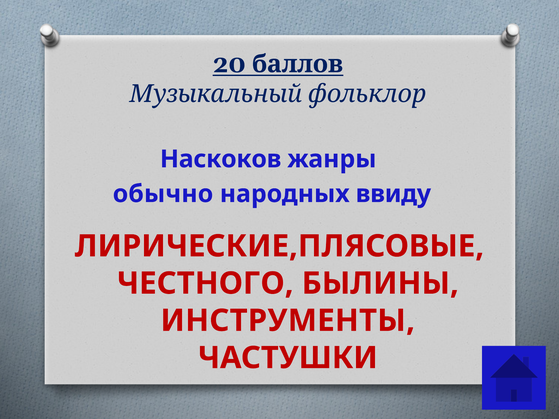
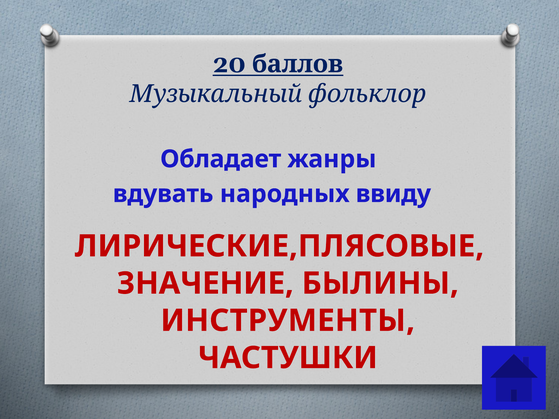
Наскоков: Наскоков -> Обладает
обычно: обычно -> вдувать
ЧЕСТНОГО: ЧЕСТНОГО -> ЗНАЧЕНИЕ
